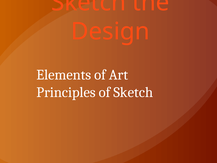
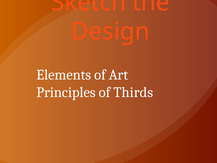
of Sketch: Sketch -> Thirds
